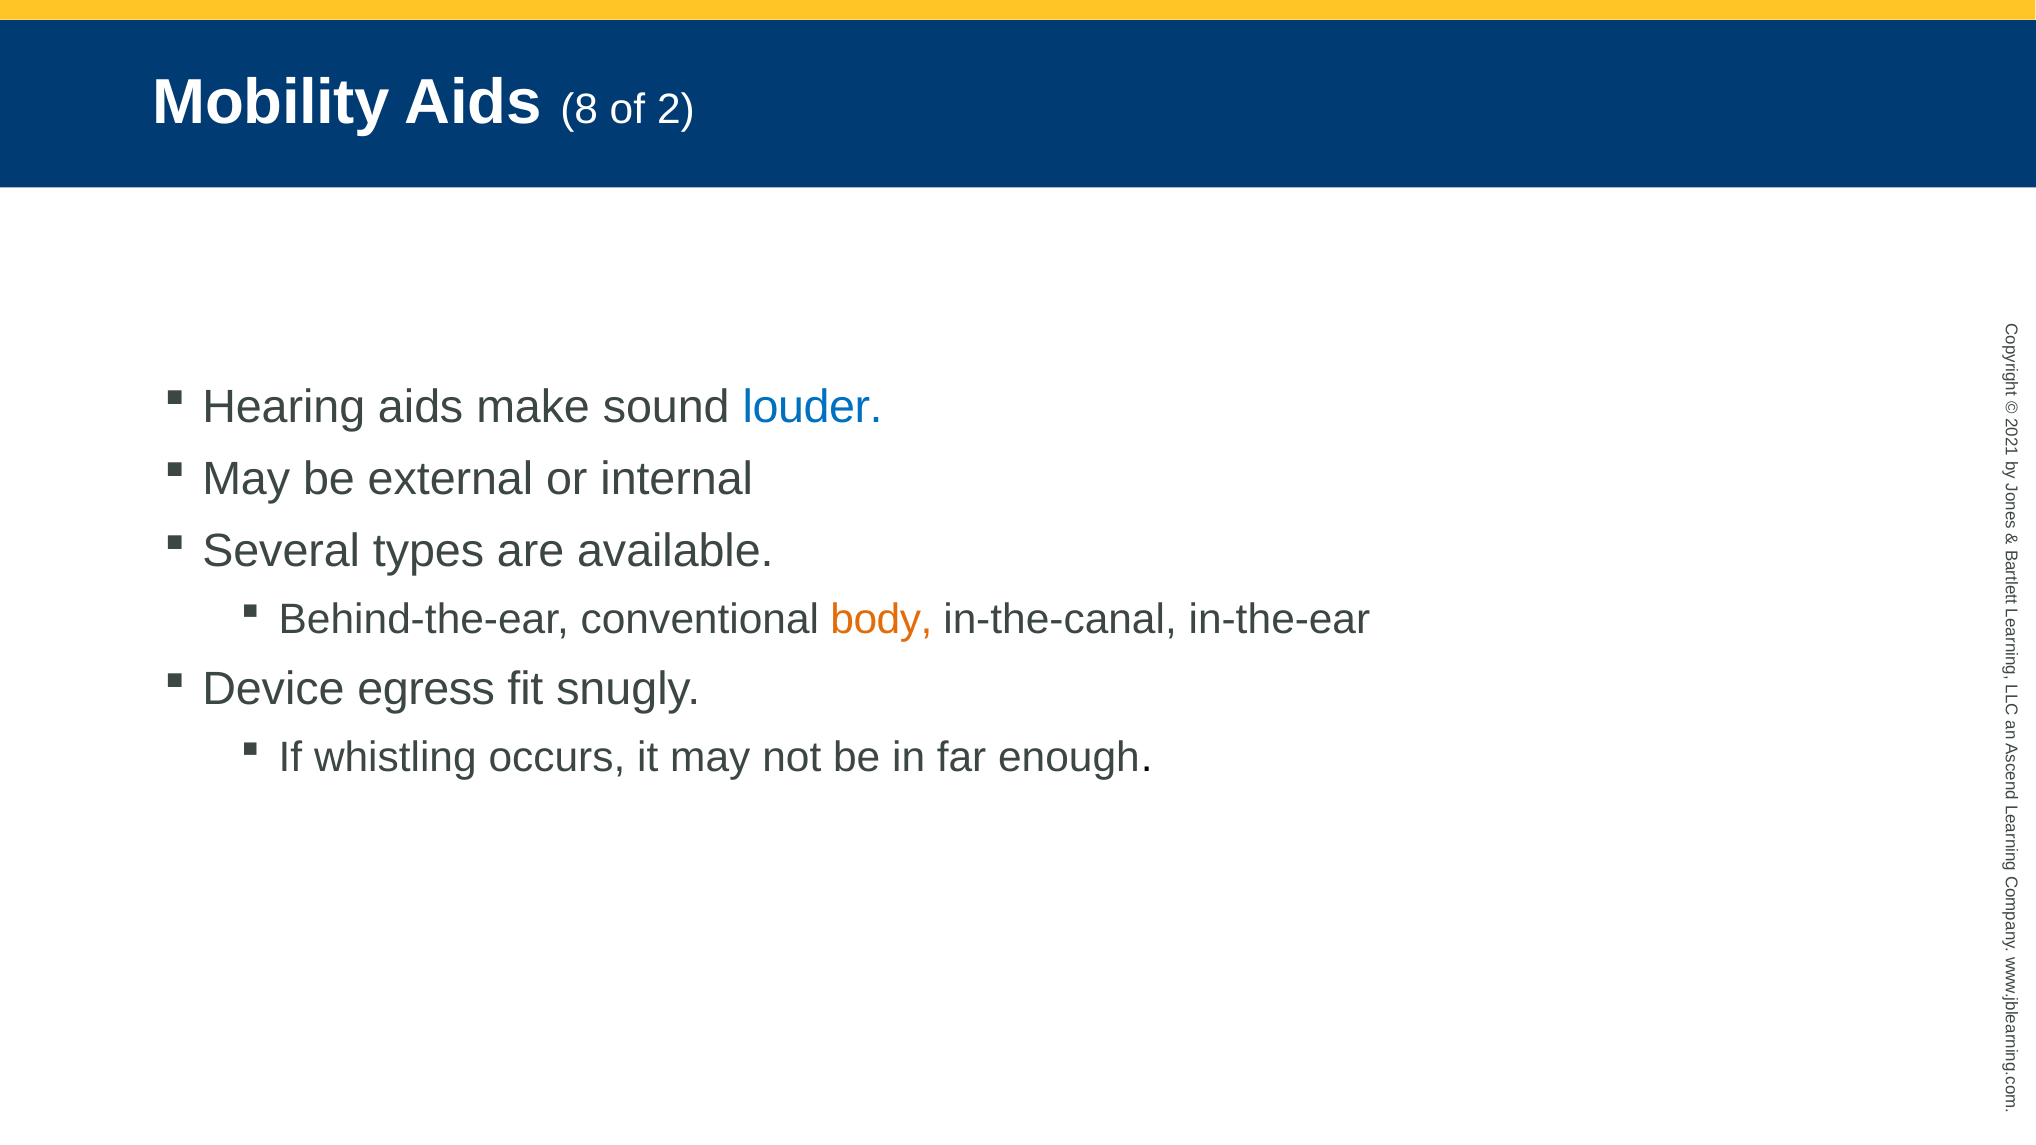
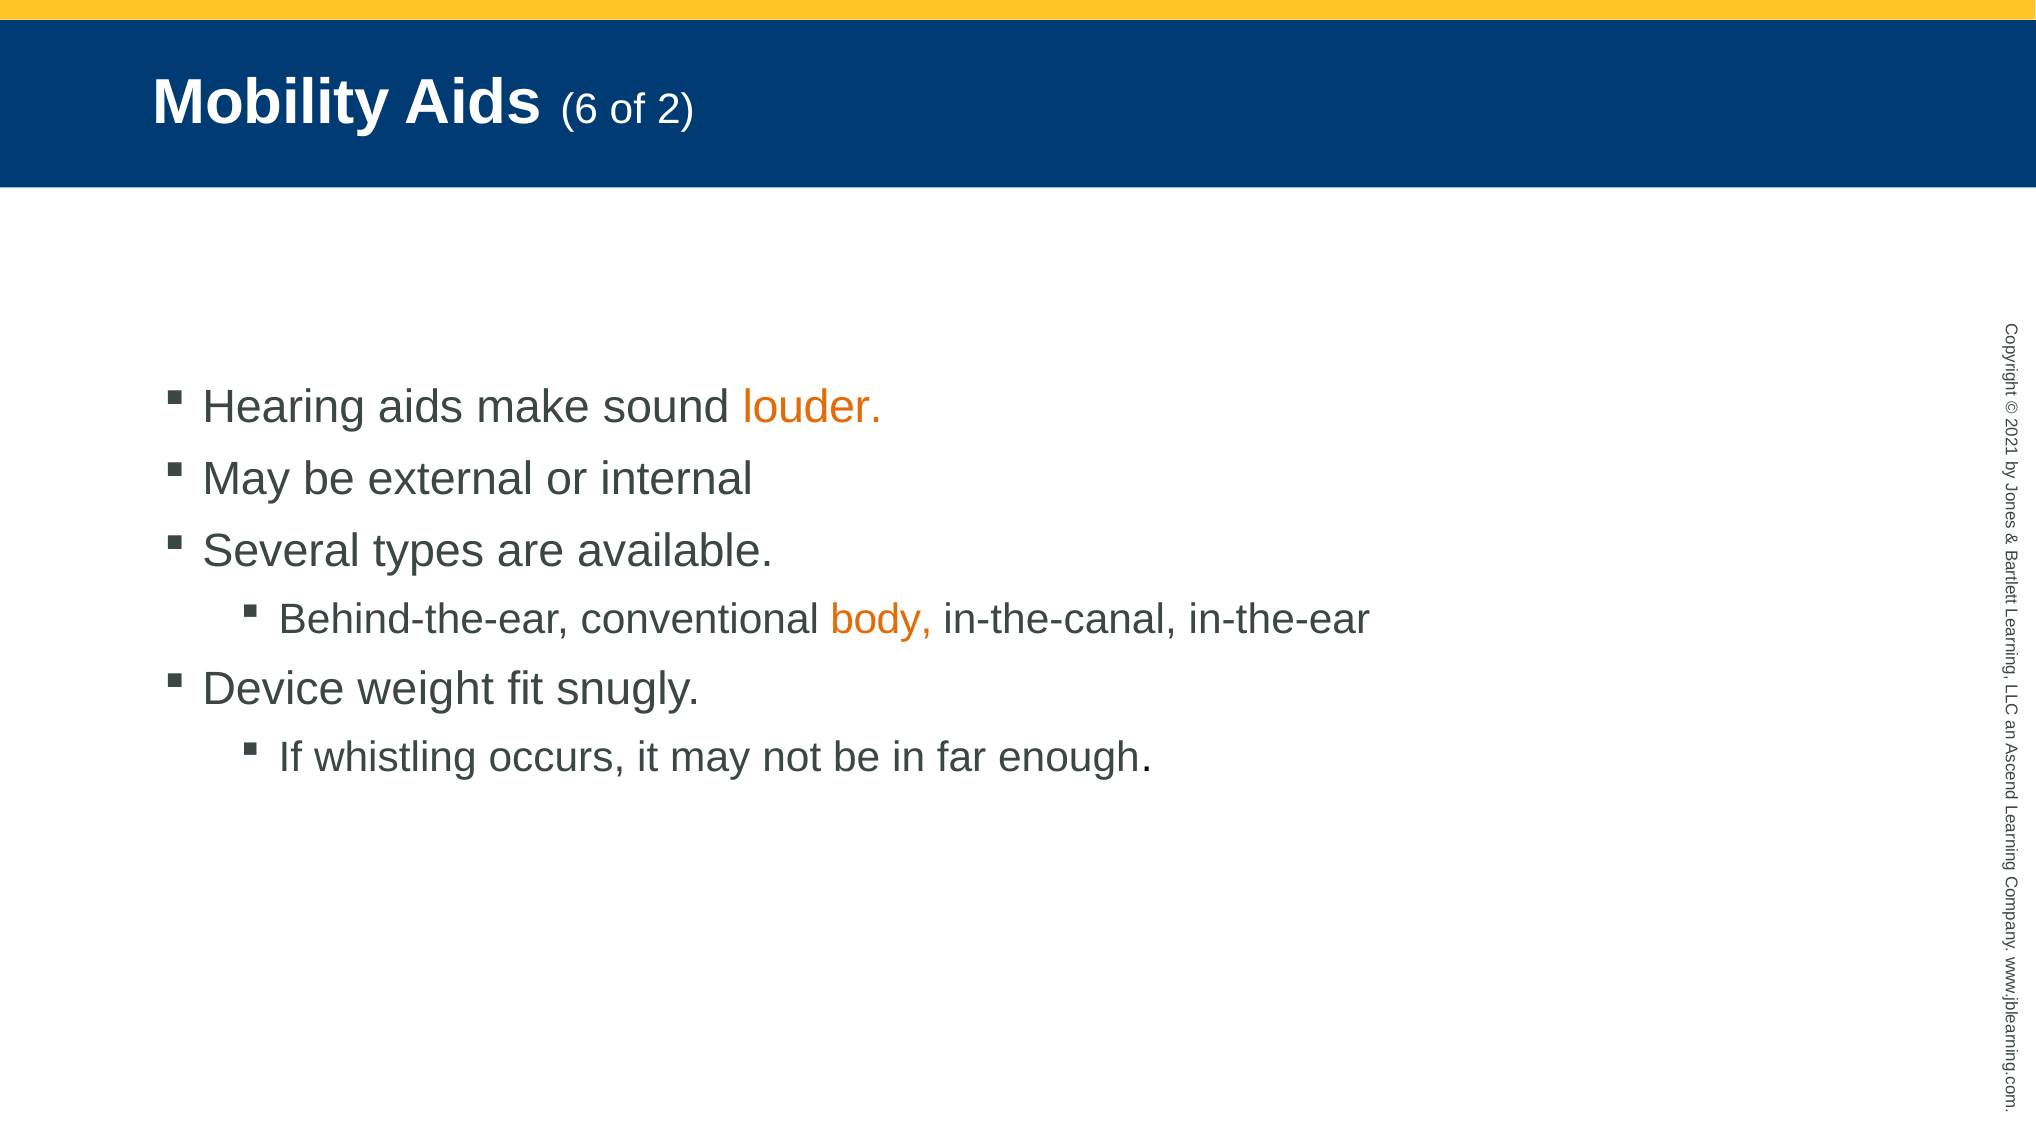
8: 8 -> 6
louder colour: blue -> orange
egress: egress -> weight
